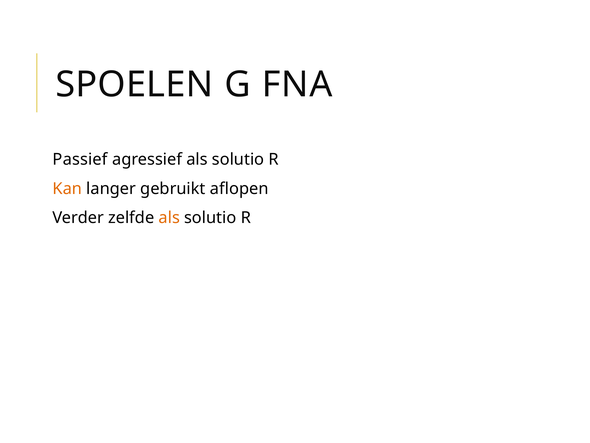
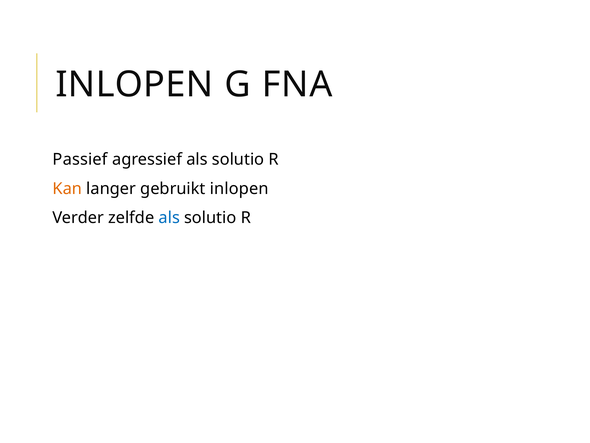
SPOELEN at (134, 85): SPOELEN -> INLOPEN
gebruikt aflopen: aflopen -> inlopen
als at (169, 218) colour: orange -> blue
